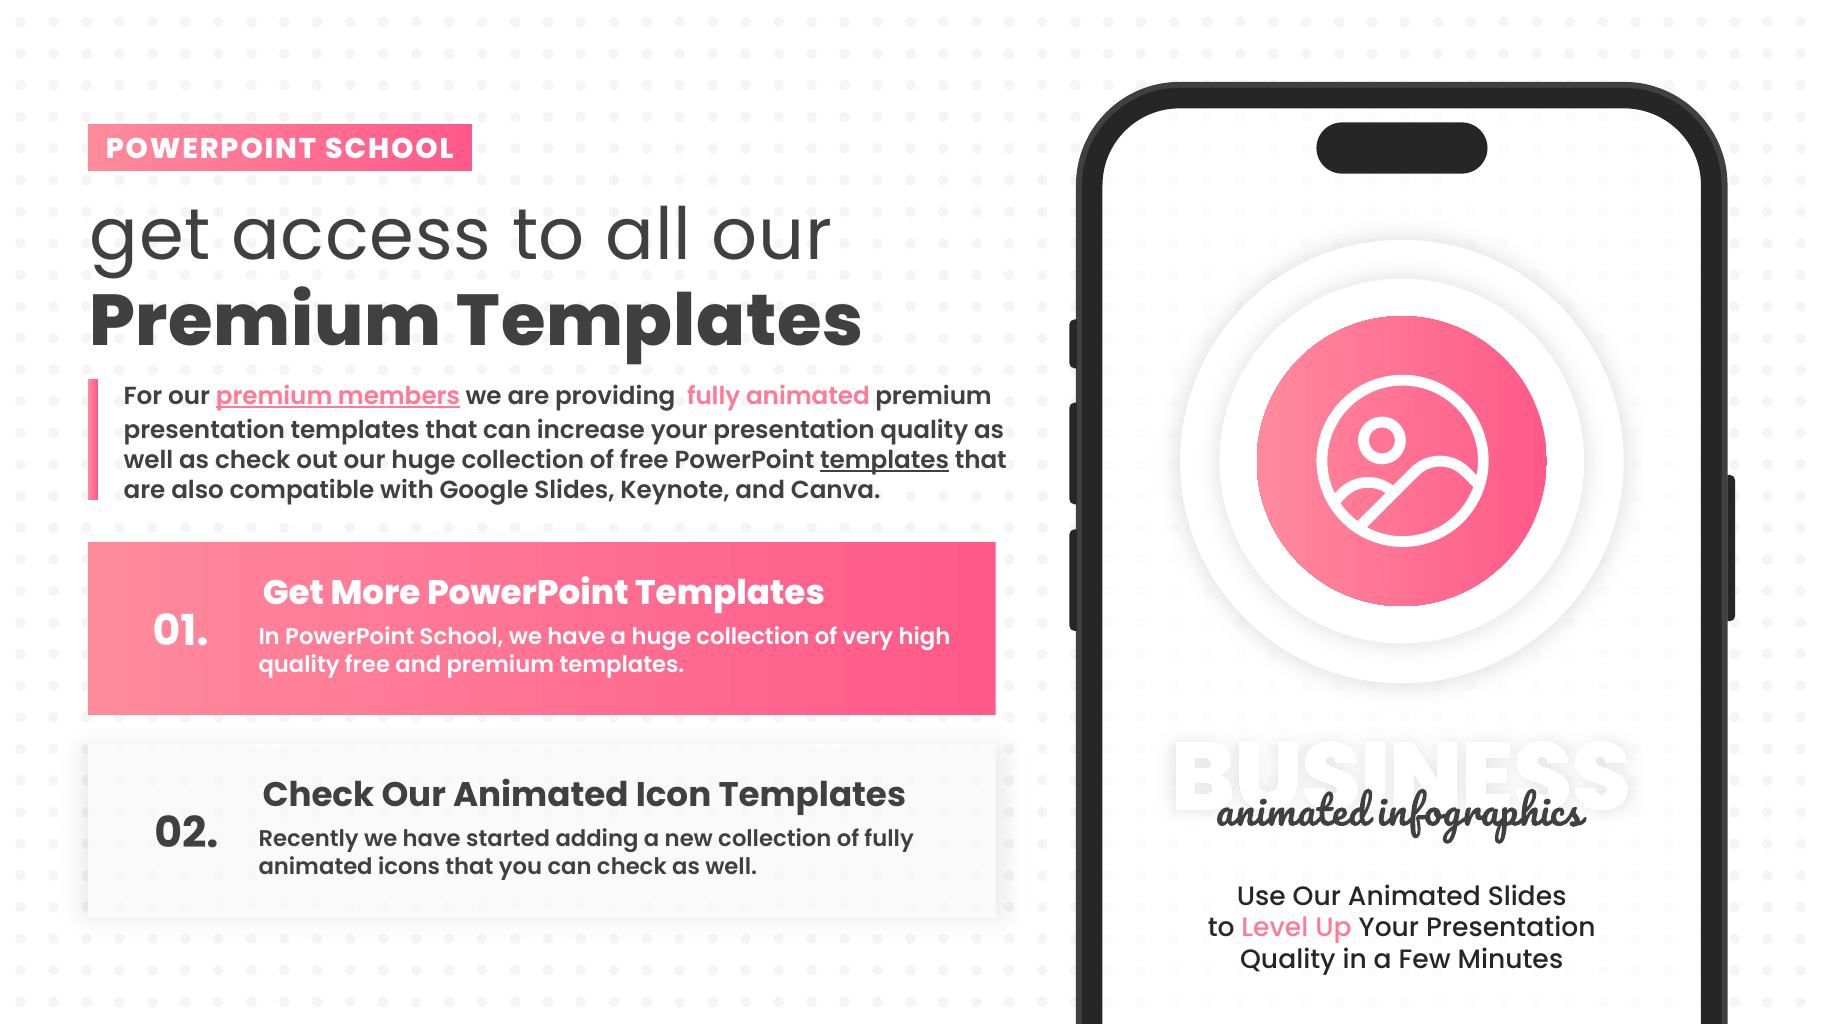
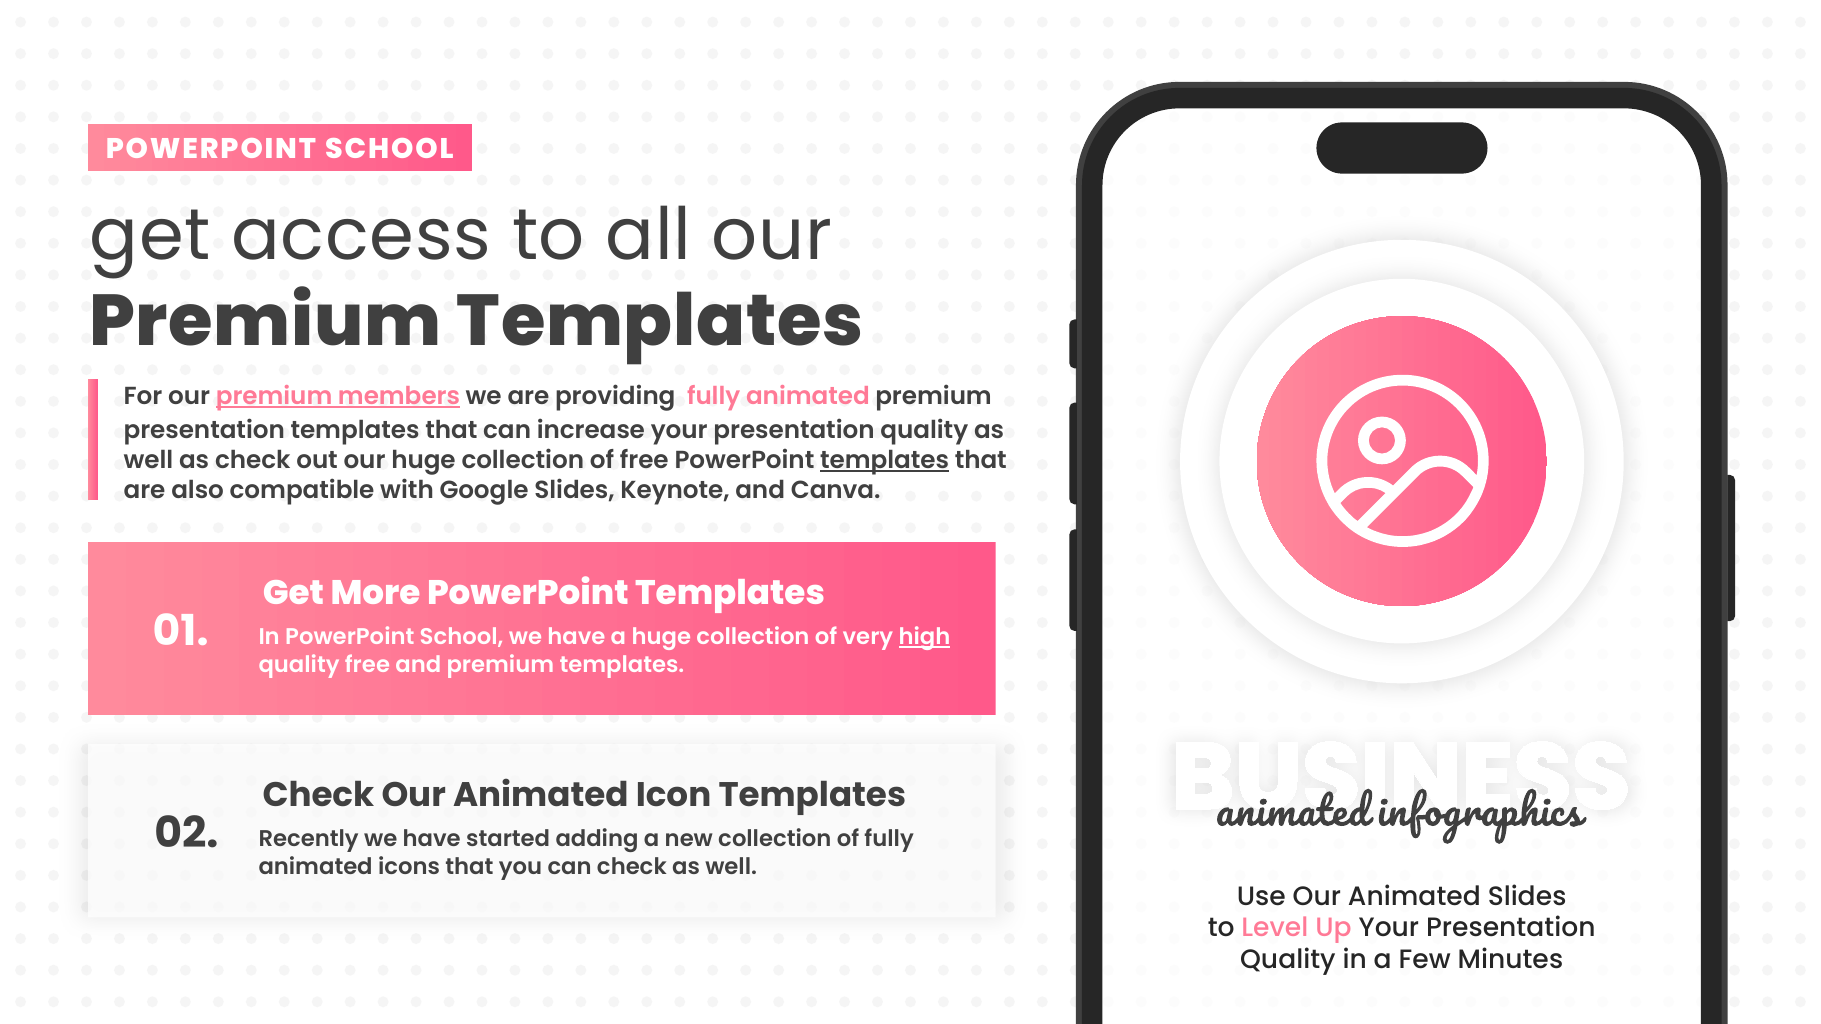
high underline: none -> present
